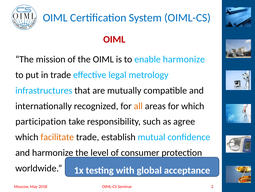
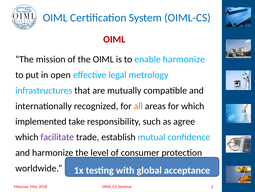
in trade: trade -> open
participation: participation -> implemented
facilitate colour: orange -> purple
